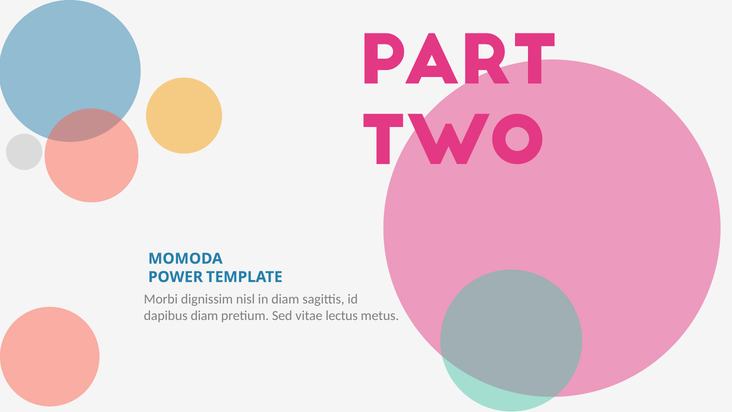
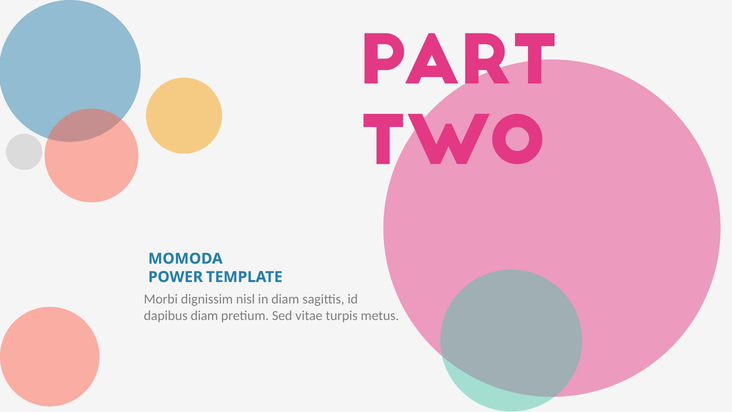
lectus: lectus -> turpis
